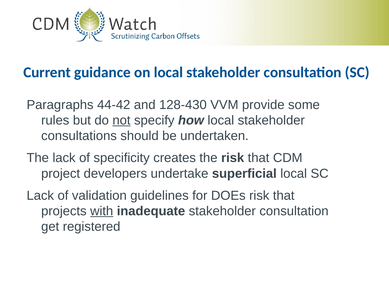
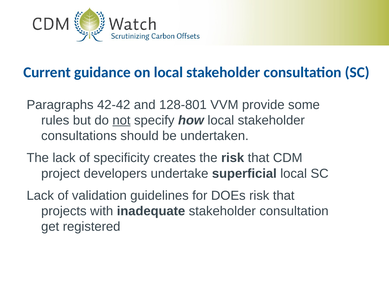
44-42: 44-42 -> 42-42
128-430: 128-430 -> 128-801
with underline: present -> none
